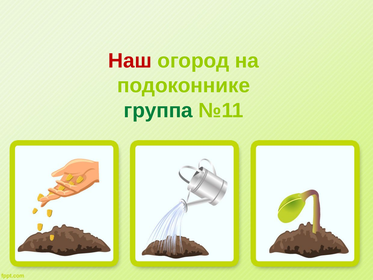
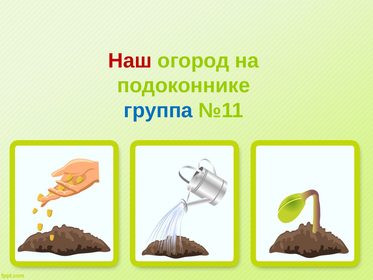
группа colour: green -> blue
